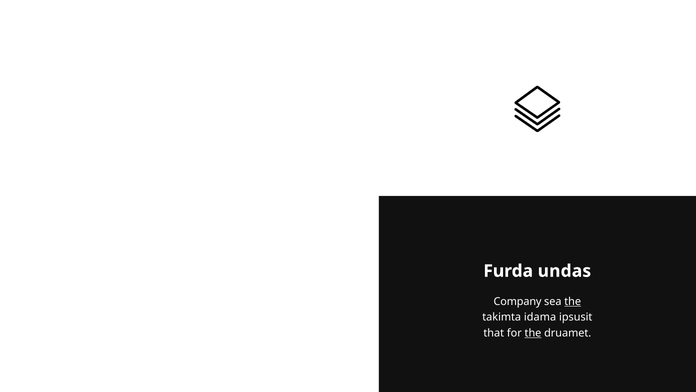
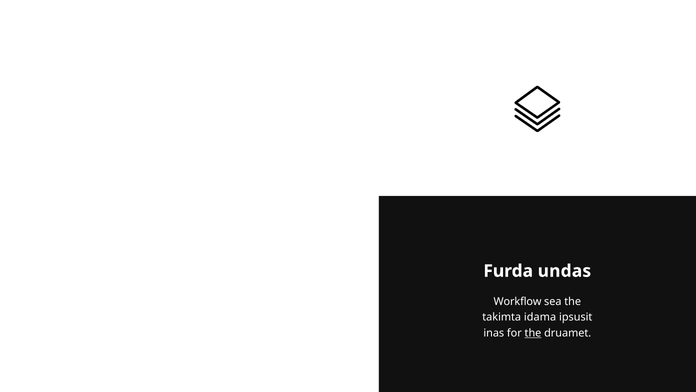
Company: Company -> Workflow
the at (573, 301) underline: present -> none
that: that -> inas
